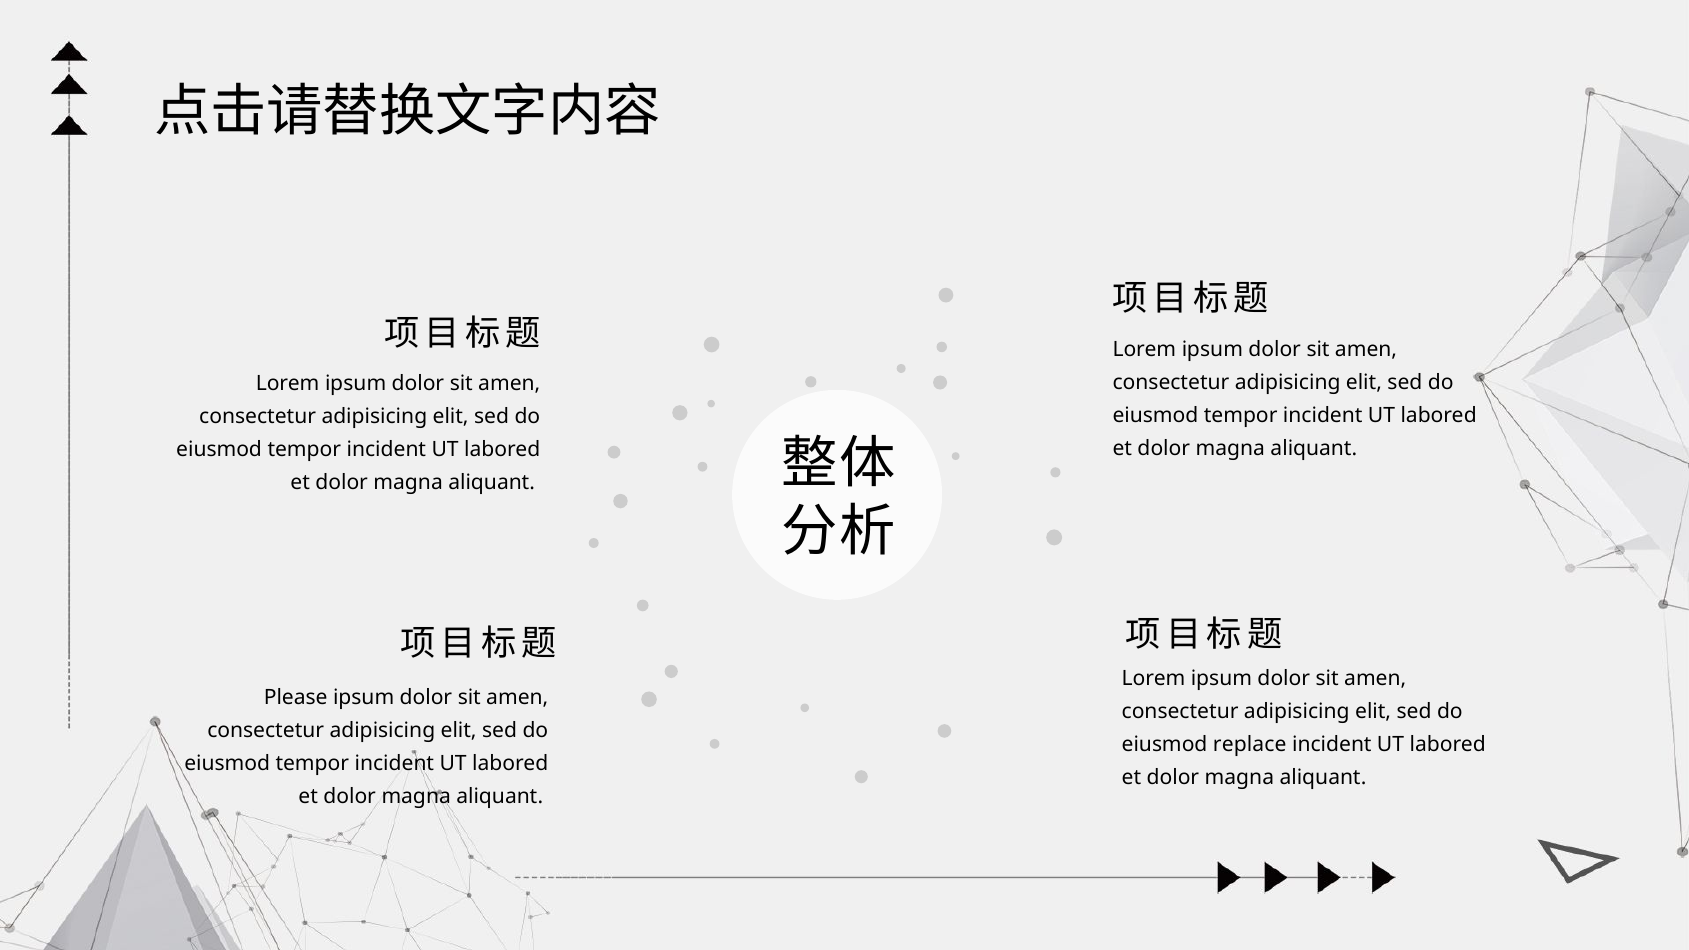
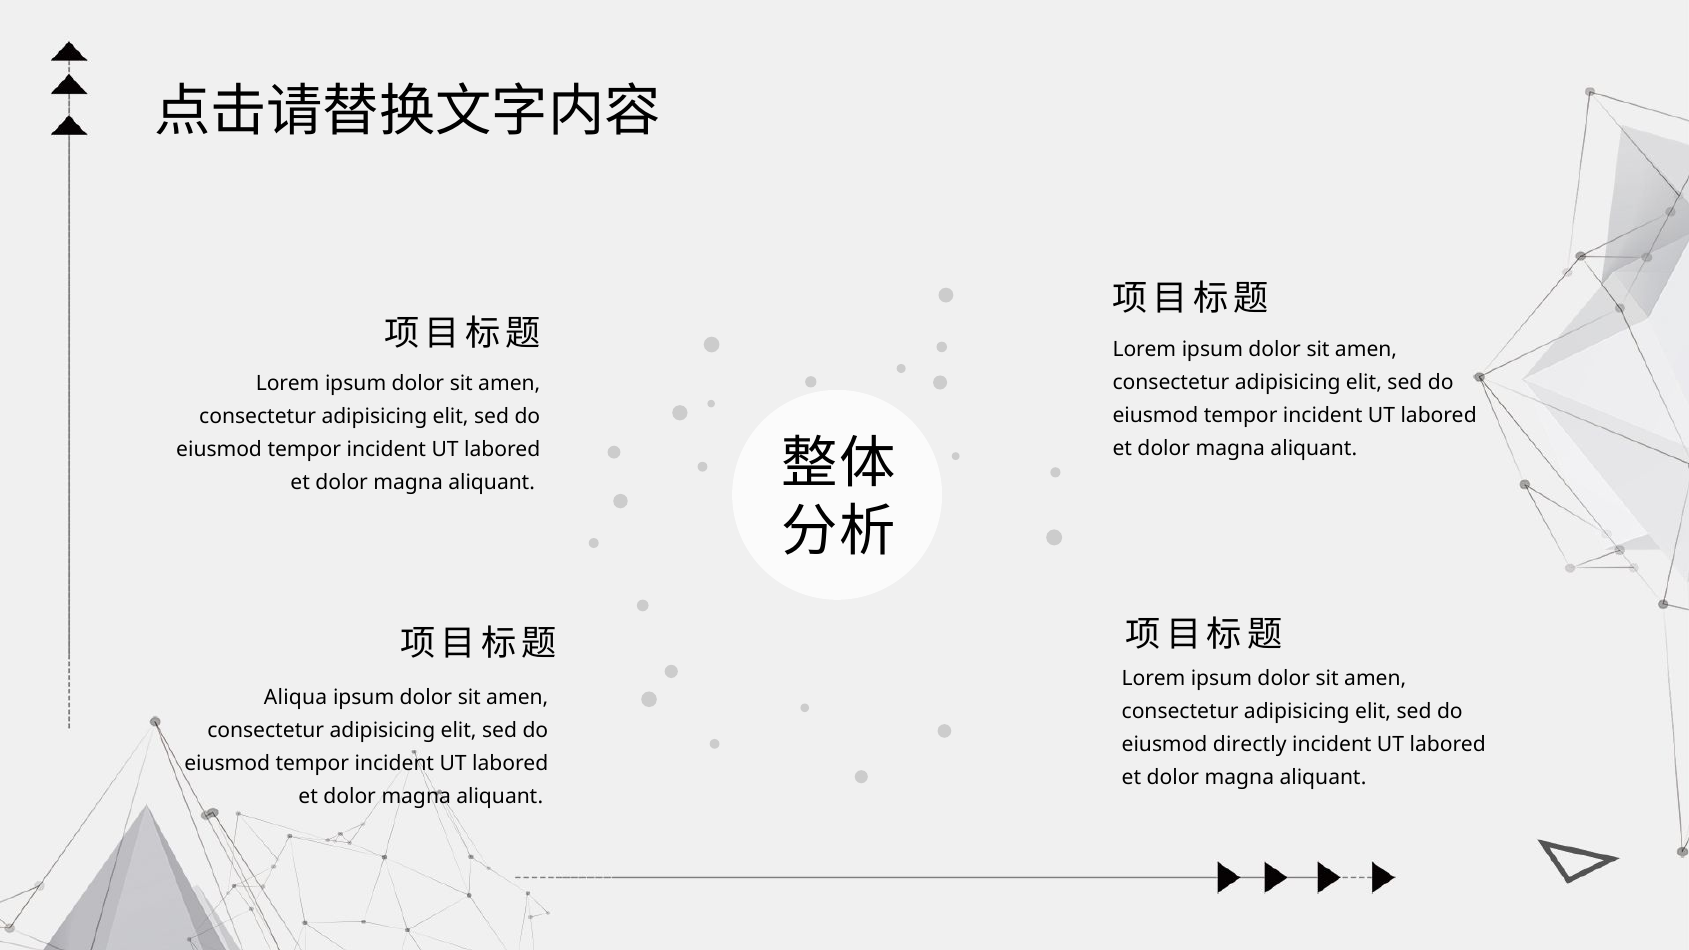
Please: Please -> Aliqua
replace: replace -> directly
